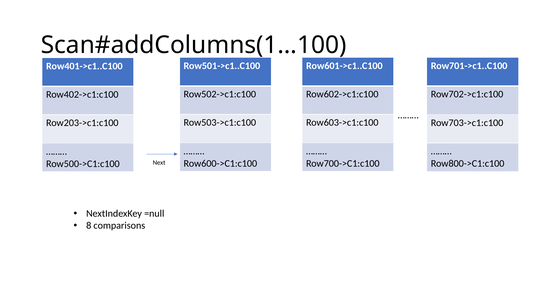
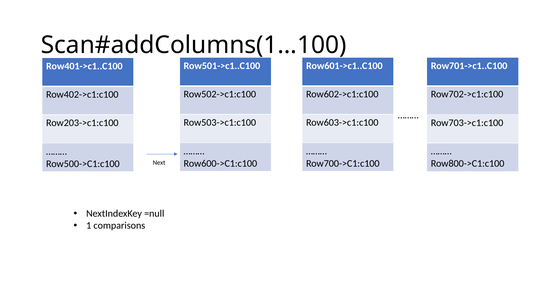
8: 8 -> 1
